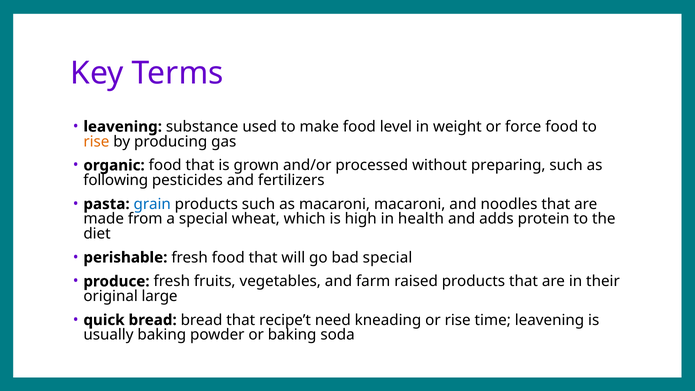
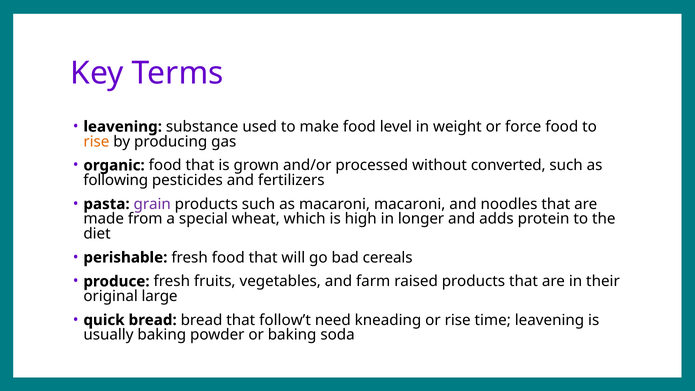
preparing: preparing -> converted
grain colour: blue -> purple
health: health -> longer
bad special: special -> cereals
recipe’t: recipe’t -> follow’t
